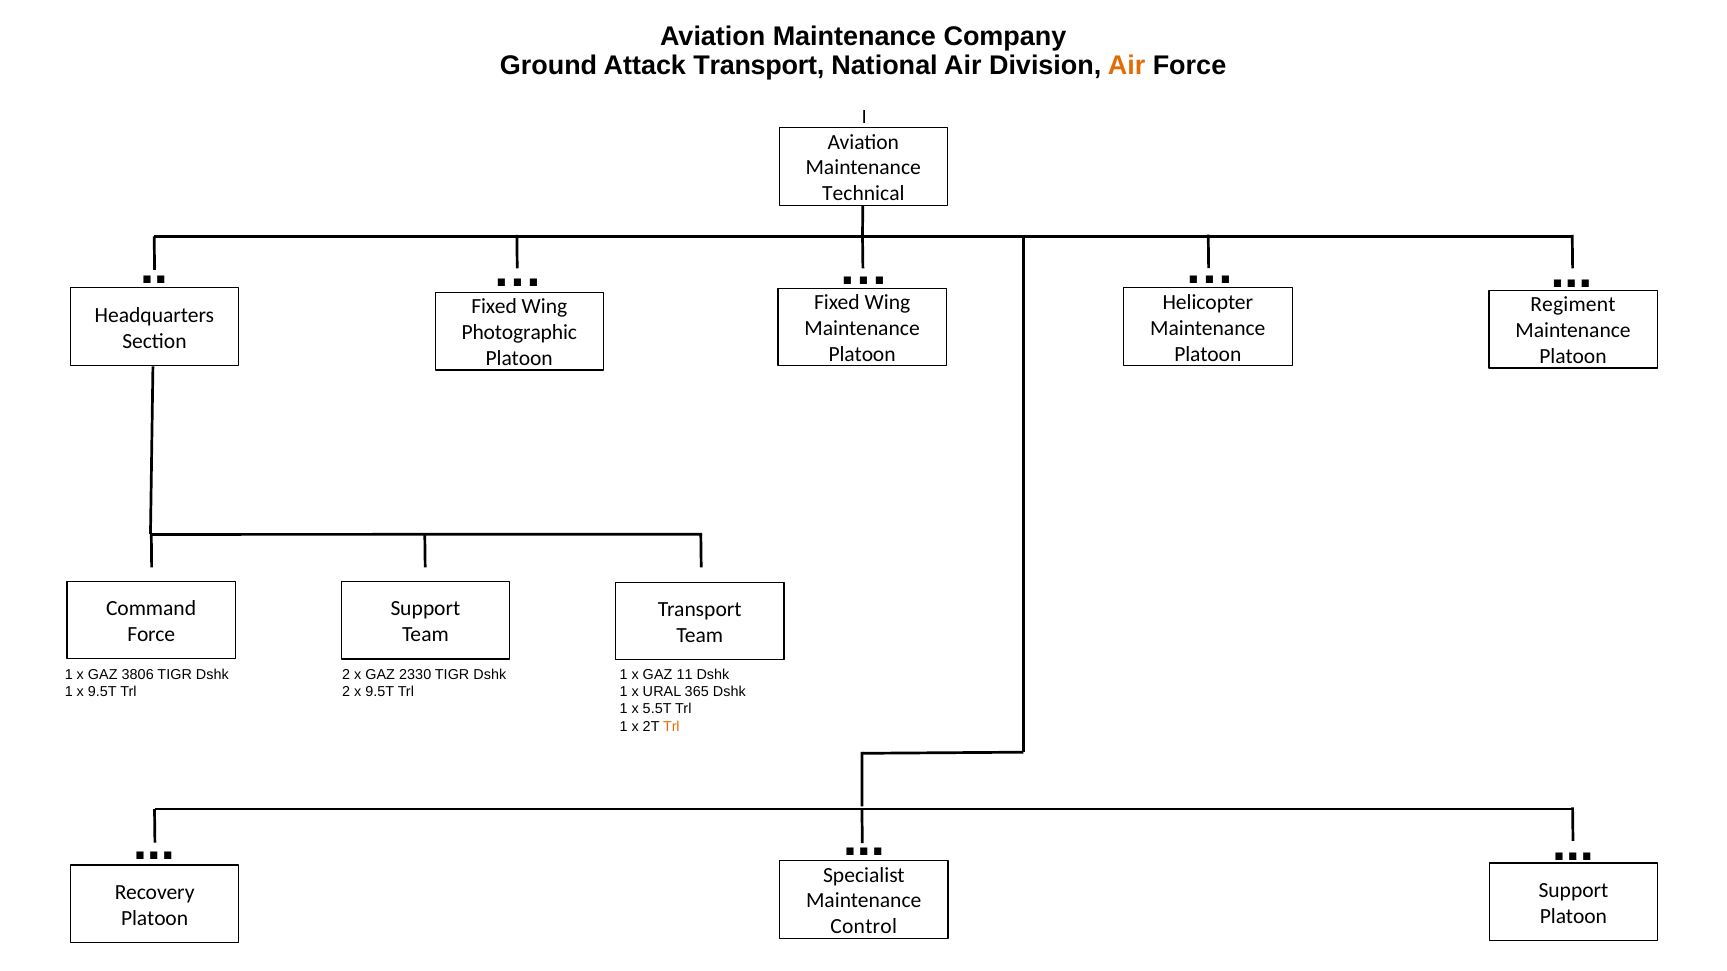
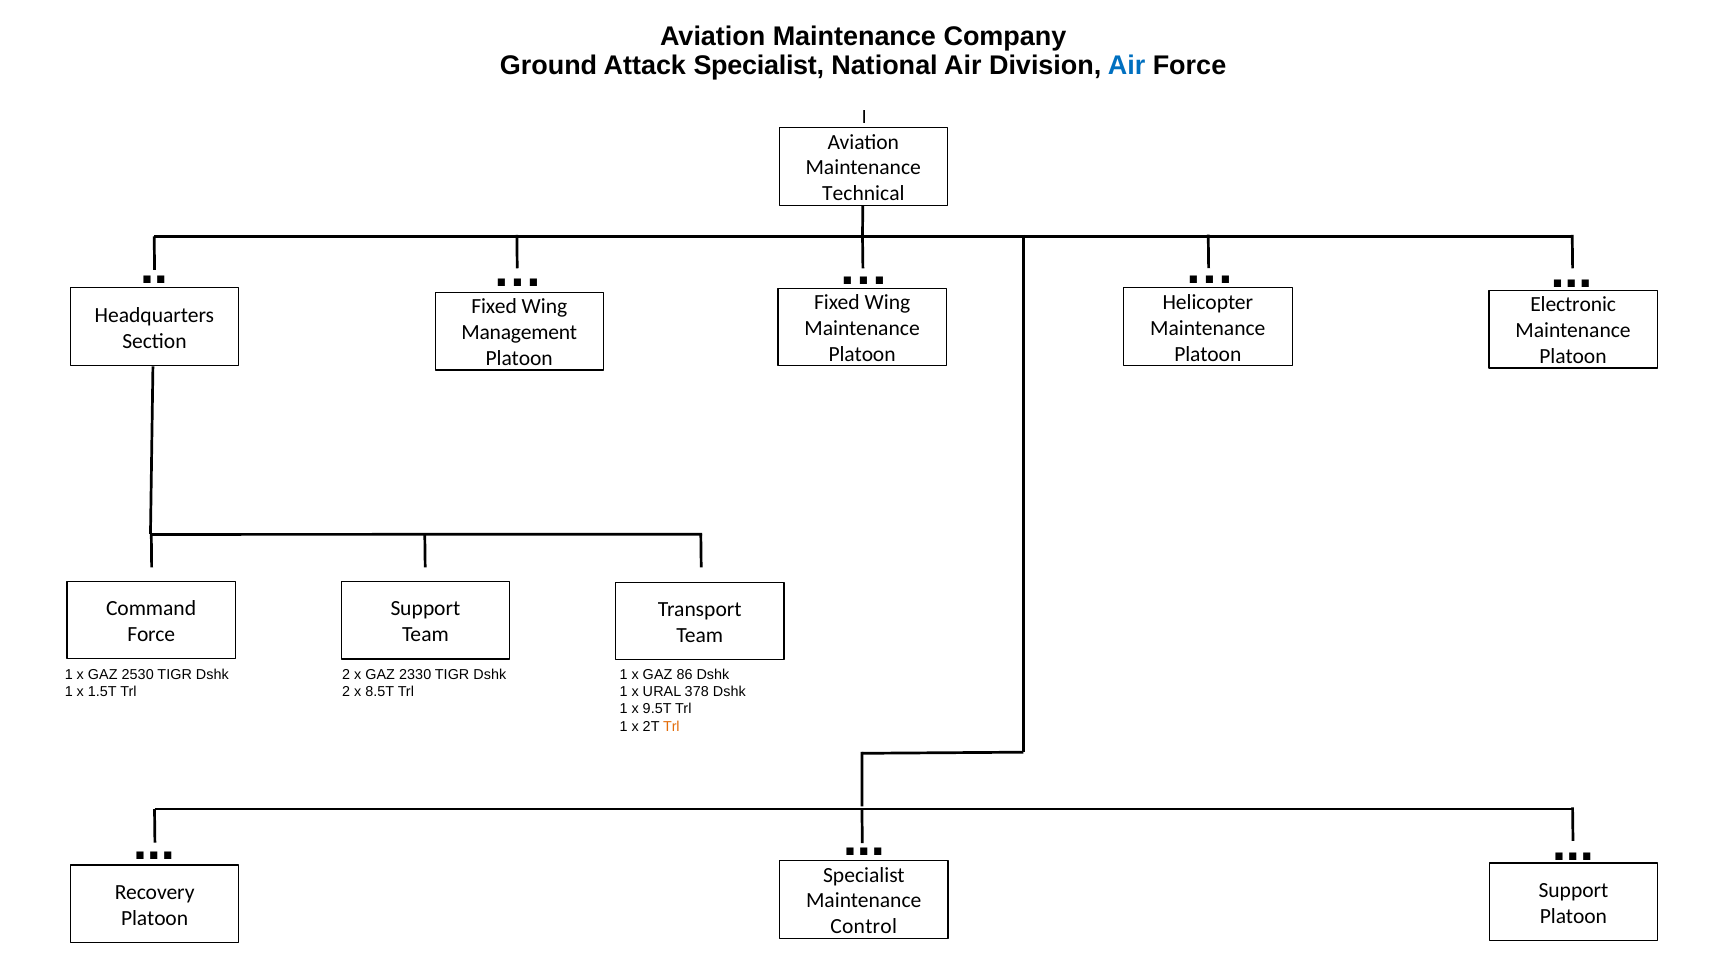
Attack Transport: Transport -> Specialist
Air at (1127, 66) colour: orange -> blue
Regiment: Regiment -> Electronic
Photographic: Photographic -> Management
3806: 3806 -> 2530
11: 11 -> 86
1 x 9.5T: 9.5T -> 1.5T
2 x 9.5T: 9.5T -> 8.5T
365: 365 -> 378
5.5T: 5.5T -> 9.5T
